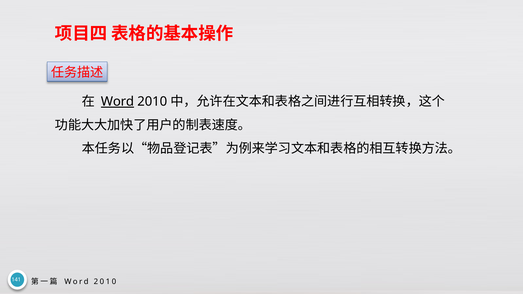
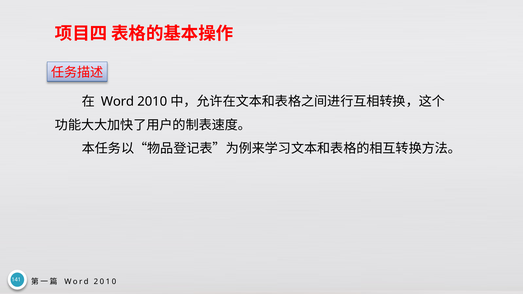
Word at (117, 102) underline: present -> none
